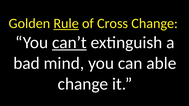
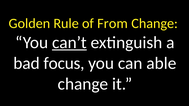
Rule underline: present -> none
Cross: Cross -> From
mind: mind -> focus
